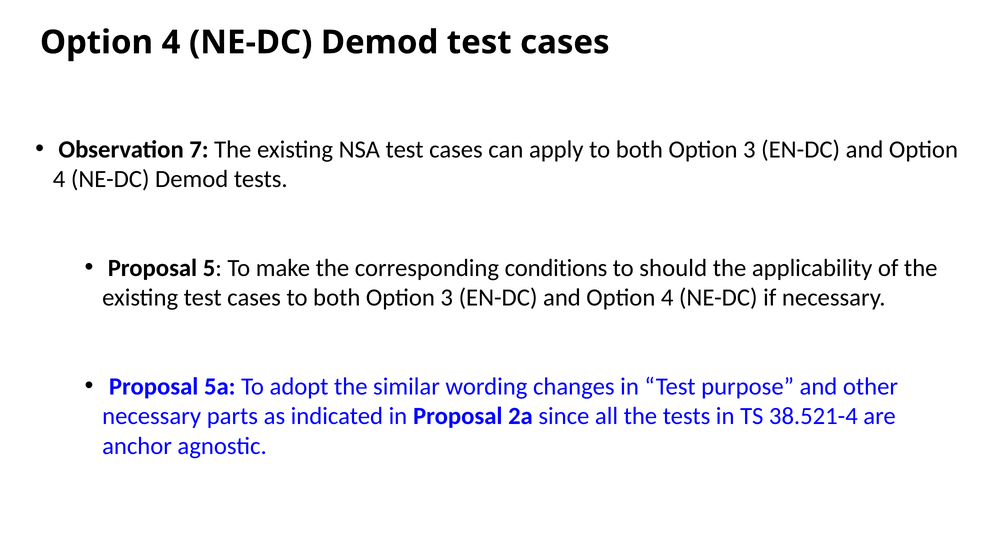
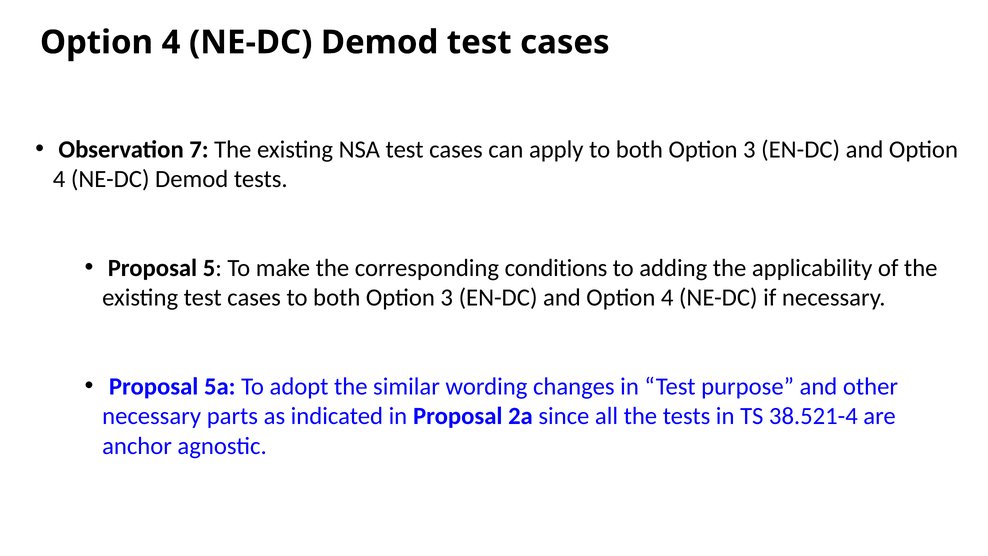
should: should -> adding
